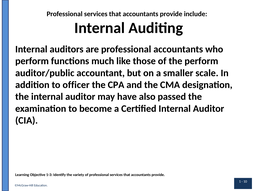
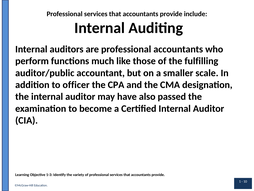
the perform: perform -> fulfilling
